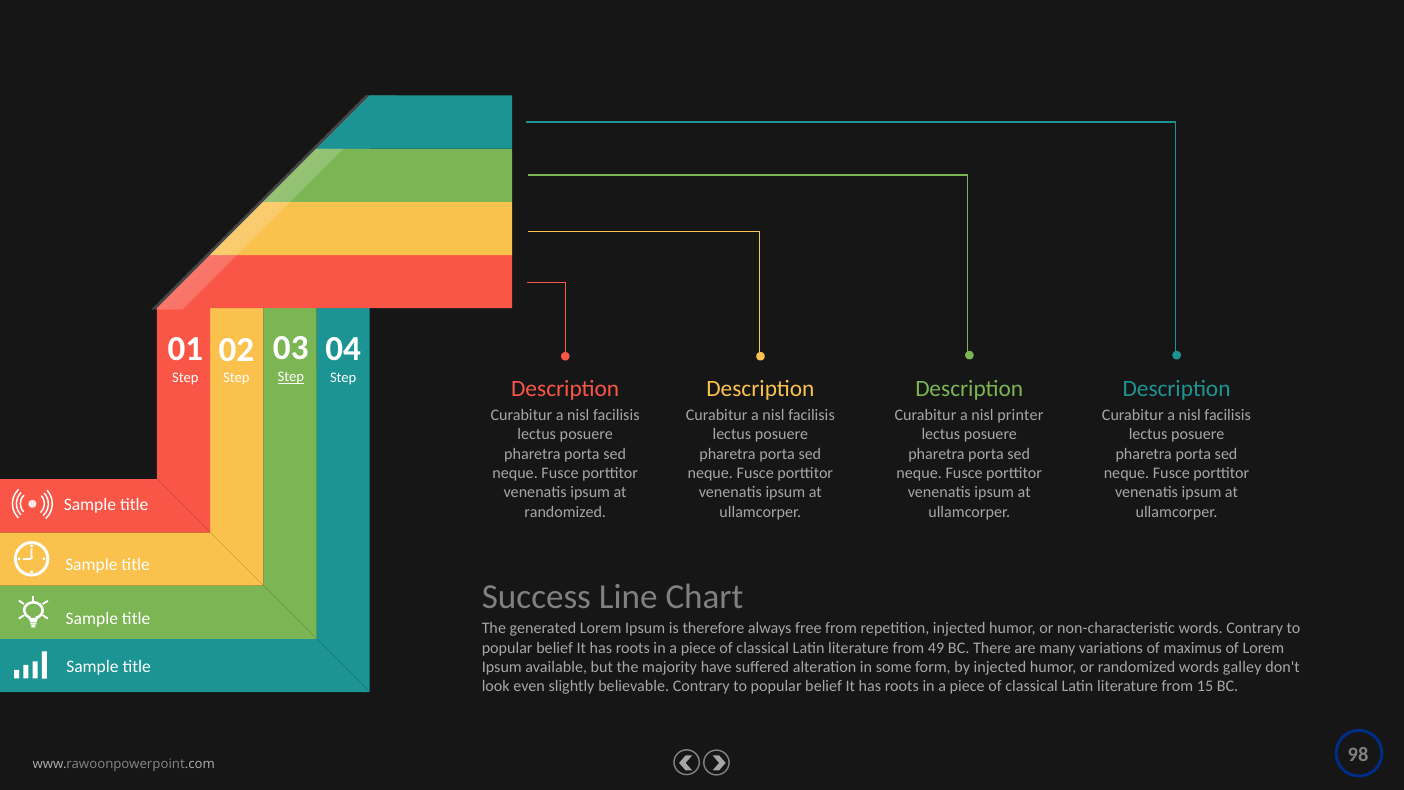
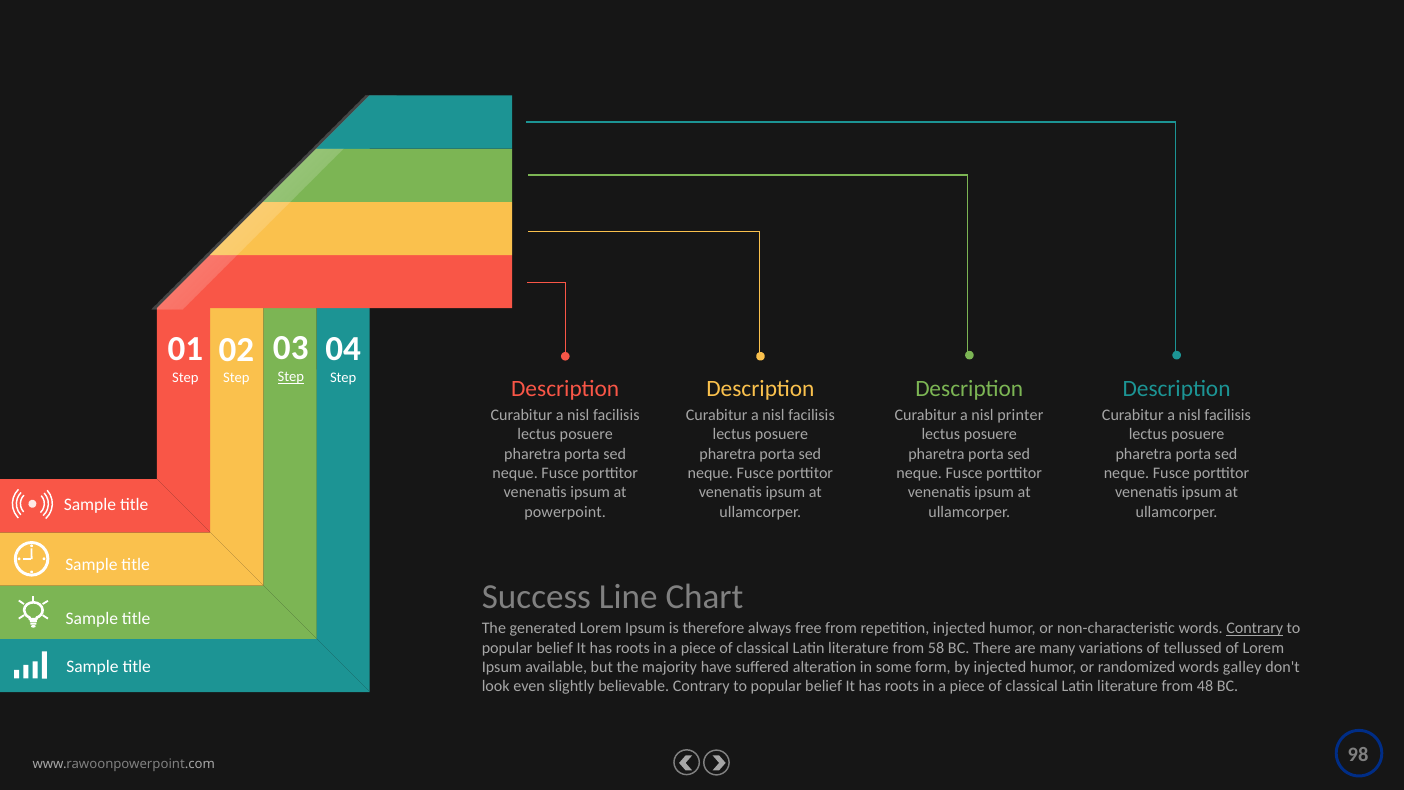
randomized at (565, 512): randomized -> powerpoint
Contrary at (1255, 628) underline: none -> present
49: 49 -> 58
maximus: maximus -> tellussed
15: 15 -> 48
